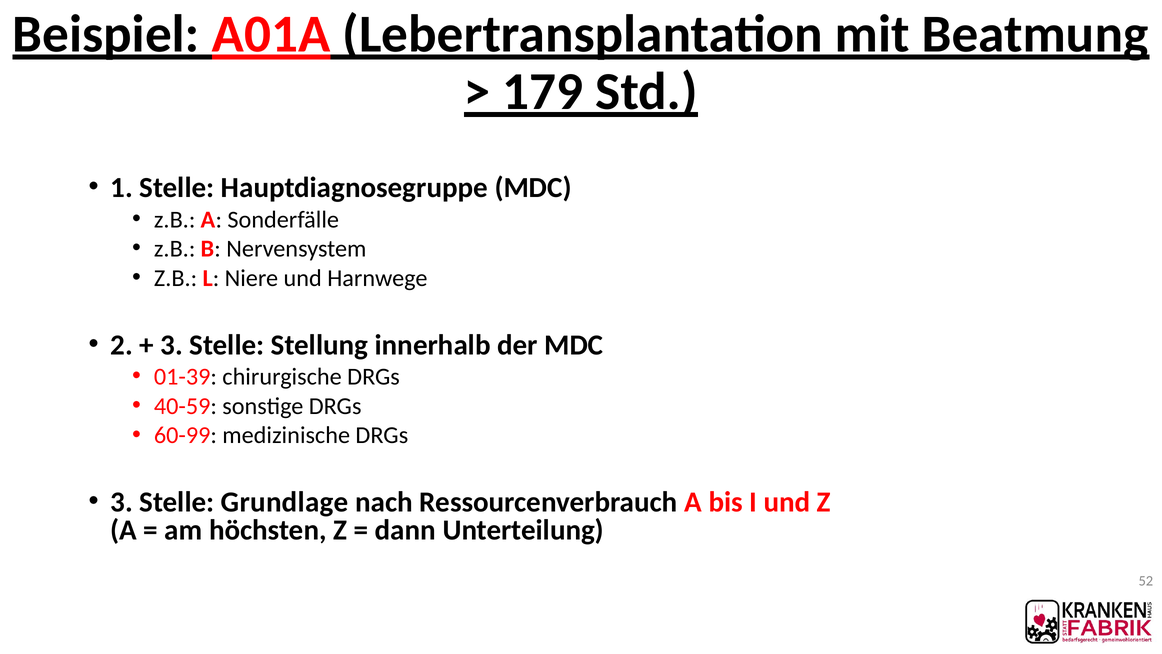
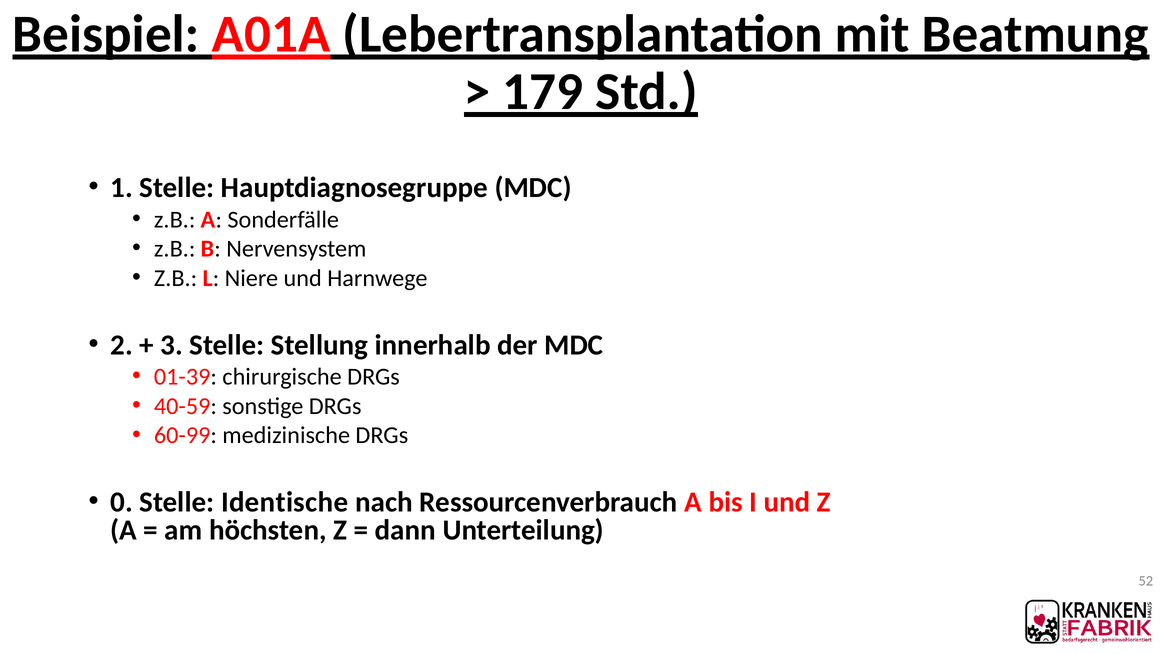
3 at (122, 502): 3 -> 0
Grundlage: Grundlage -> Identische
